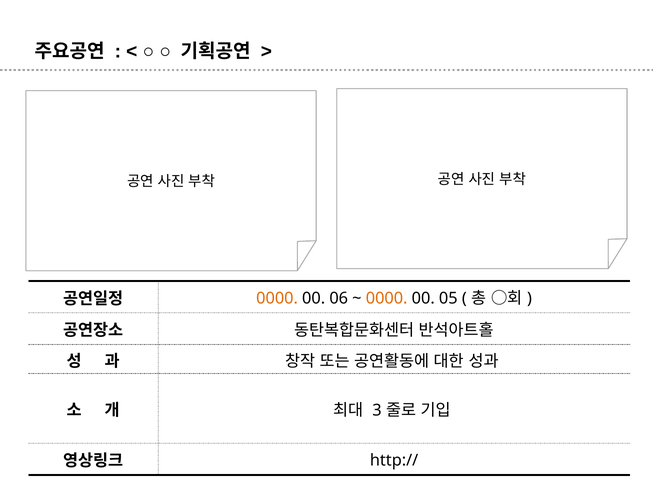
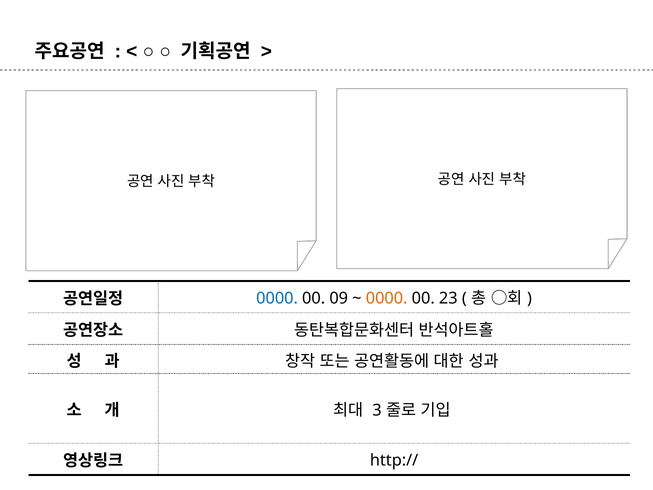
0000 at (277, 298) colour: orange -> blue
06: 06 -> 09
05: 05 -> 23
